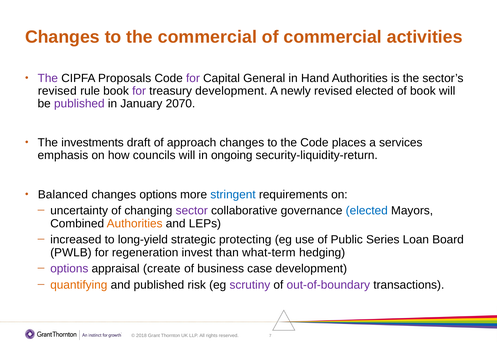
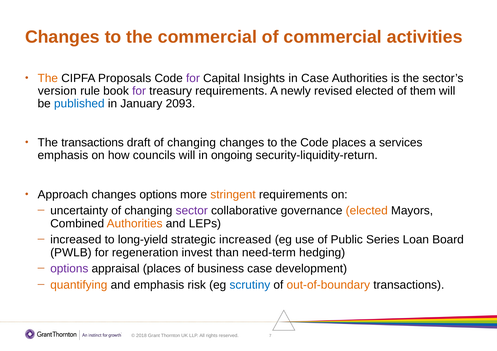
The at (48, 78) colour: purple -> orange
General: General -> Insights
in Hand: Hand -> Case
revised at (57, 91): revised -> version
treasury development: development -> requirements
of book: book -> them
published at (79, 104) colour: purple -> blue
2070: 2070 -> 2093
The investments: investments -> transactions
draft of approach: approach -> changing
Balanced: Balanced -> Approach
stringent colour: blue -> orange
elected at (367, 211) colour: blue -> orange
strategic protecting: protecting -> increased
what-term: what-term -> need-term
appraisal create: create -> places
and published: published -> emphasis
scrutiny colour: purple -> blue
out-of-boundary colour: purple -> orange
